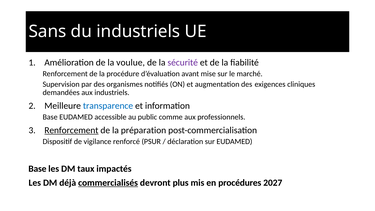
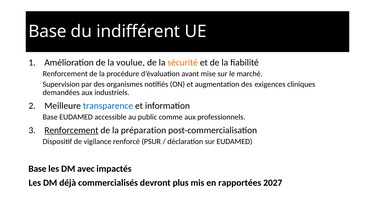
Sans at (47, 32): Sans -> Base
du industriels: industriels -> indifférent
sécurité colour: purple -> orange
taux: taux -> avec
commercialisés underline: present -> none
procédures: procédures -> rapportées
